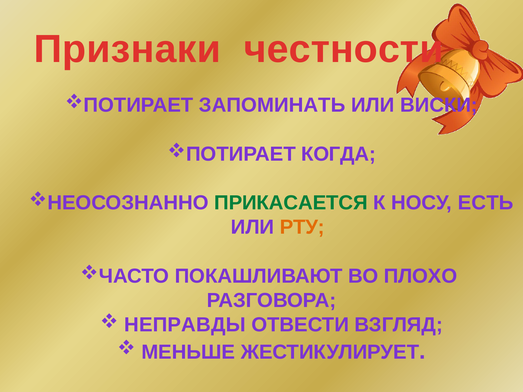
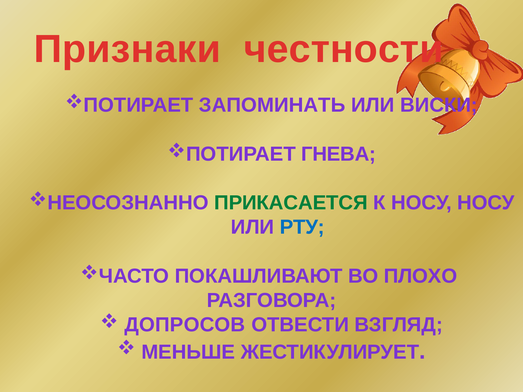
КОГДА: КОГДА -> ГНЕВА
НОСУ ЕСТЬ: ЕСТЬ -> НОСУ
РТУ colour: orange -> blue
НЕПРАВДЫ: НЕПРАВДЫ -> ДОПРОСОВ
